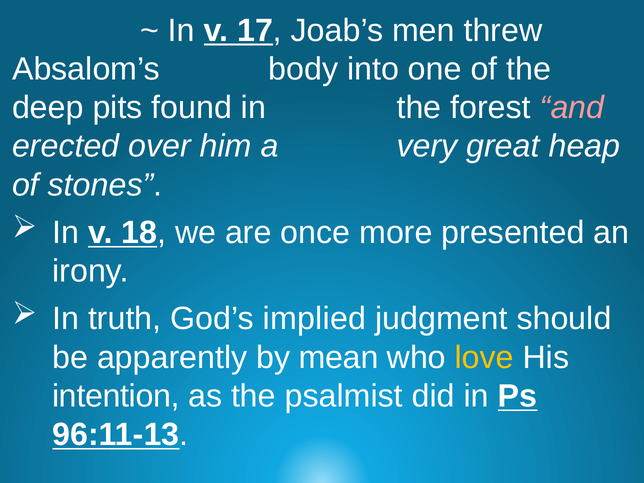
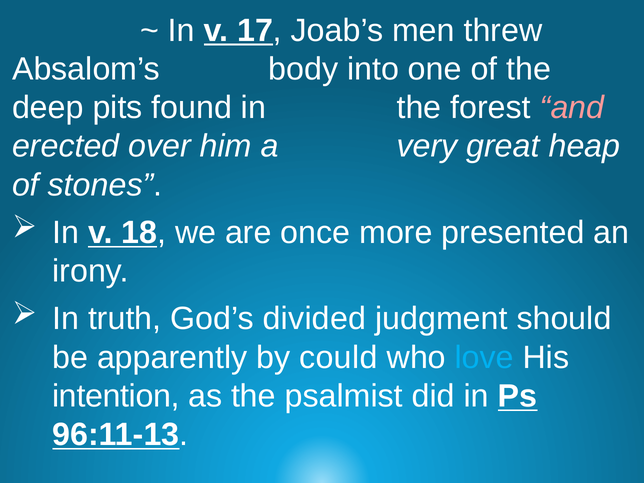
implied: implied -> divided
mean: mean -> could
love colour: yellow -> light blue
